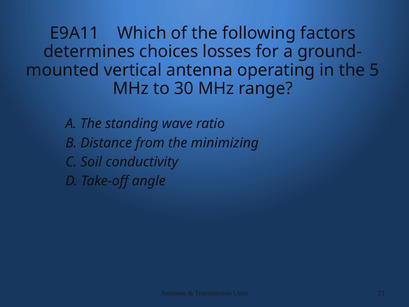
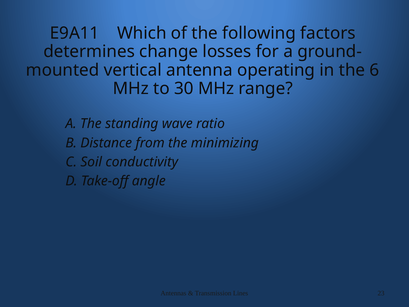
choices: choices -> change
5: 5 -> 6
